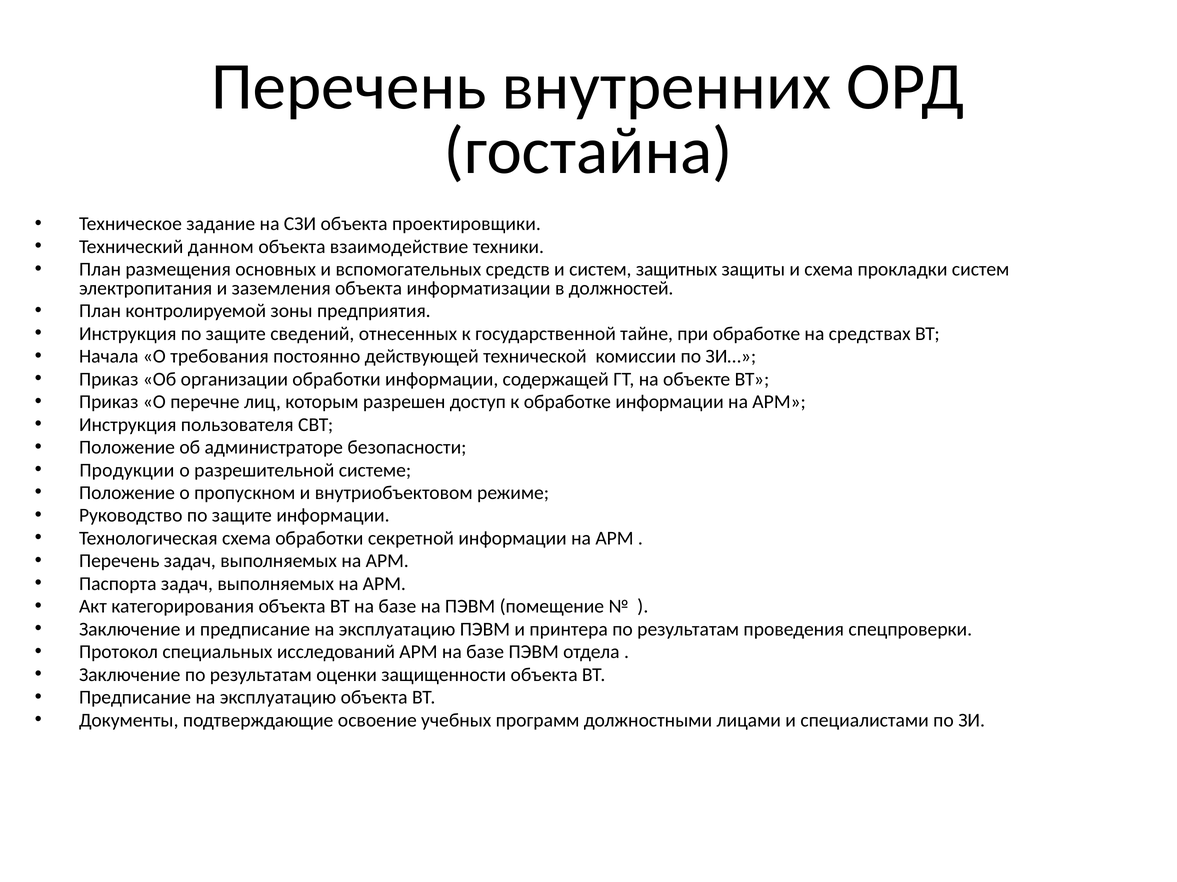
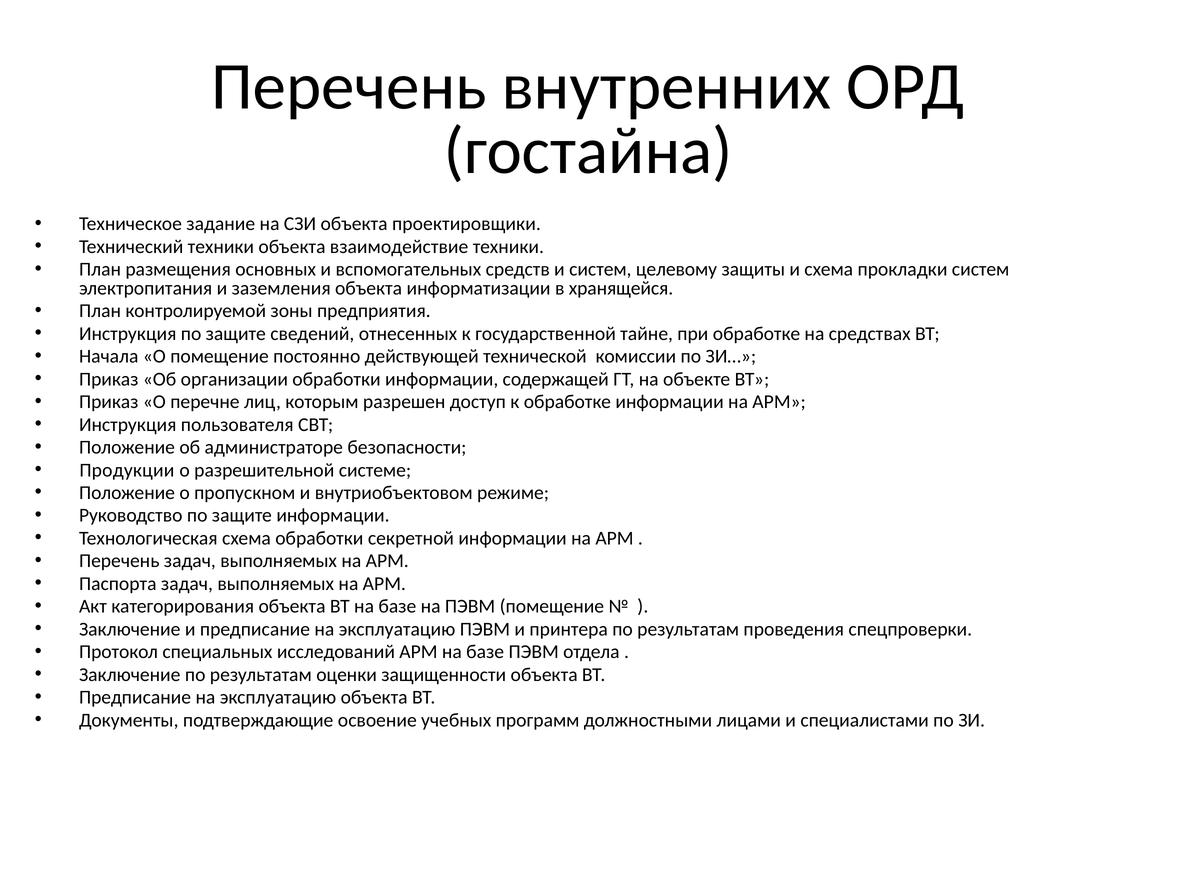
Технический данном: данном -> техники
защитных: защитных -> целевому
должностей: должностей -> хранящейся
О требования: требования -> помещение
